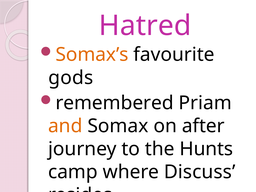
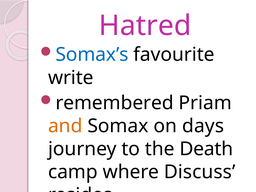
Somax’s colour: orange -> blue
gods: gods -> write
after: after -> days
Hunts: Hunts -> Death
